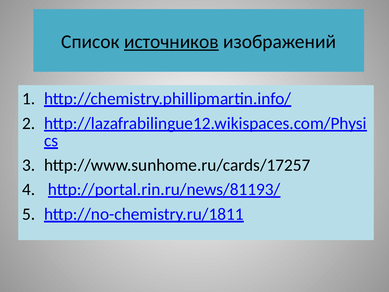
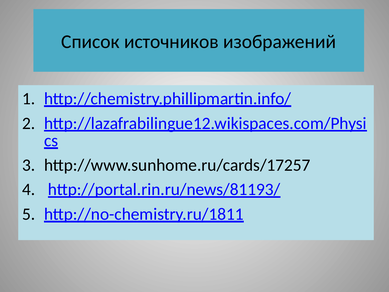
источников underline: present -> none
